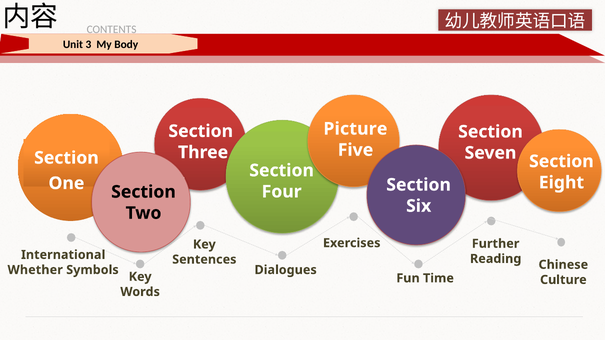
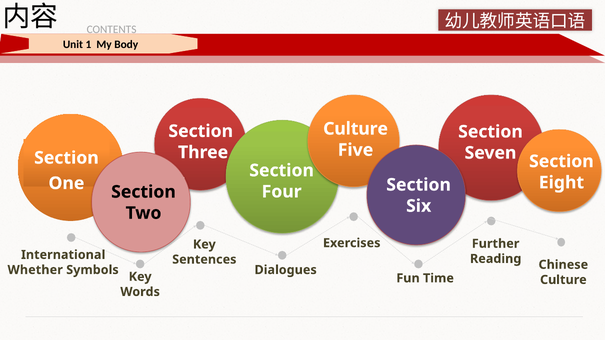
3: 3 -> 1
Picture at (355, 129): Picture -> Culture
